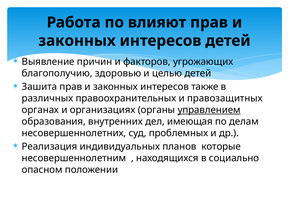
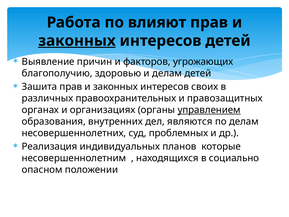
законных at (77, 41) underline: none -> present
и целью: целью -> делам
также: также -> своих
имеющая: имеющая -> являются
